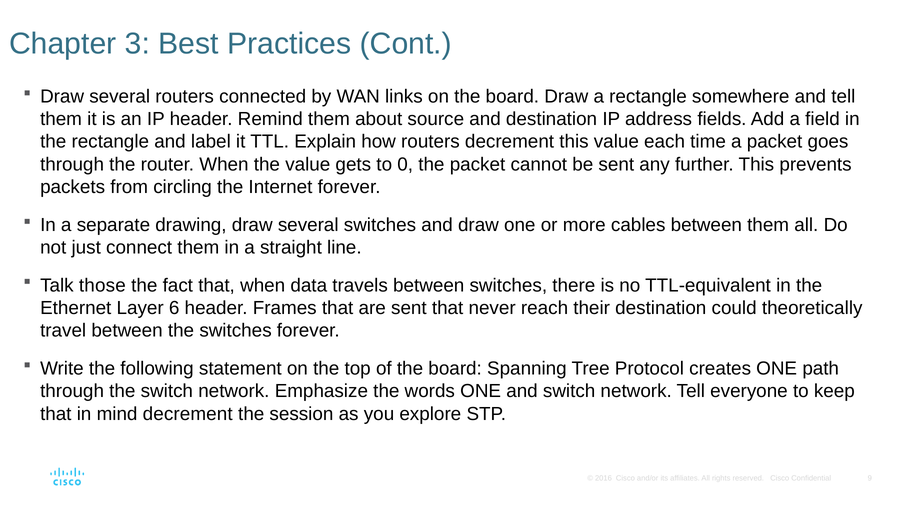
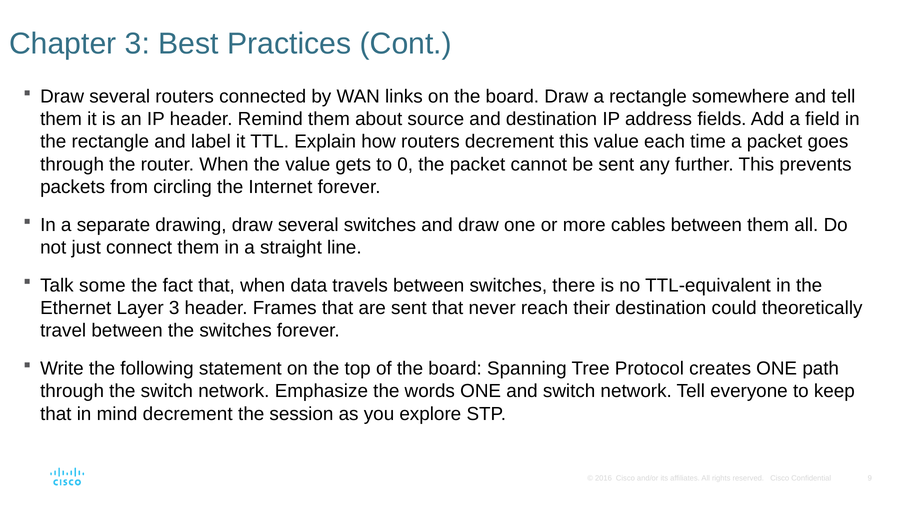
those: those -> some
Layer 6: 6 -> 3
